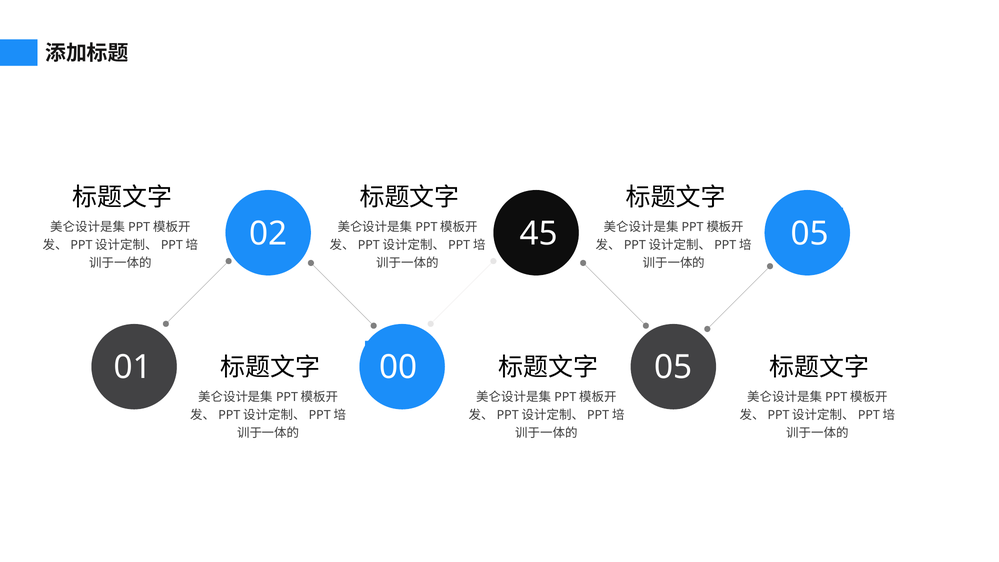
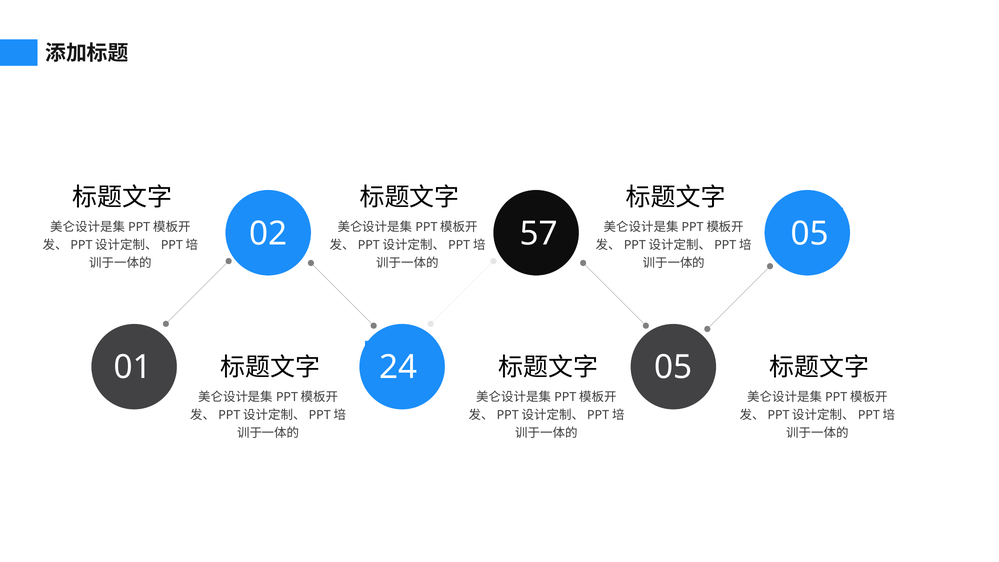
45: 45 -> 57
00: 00 -> 24
